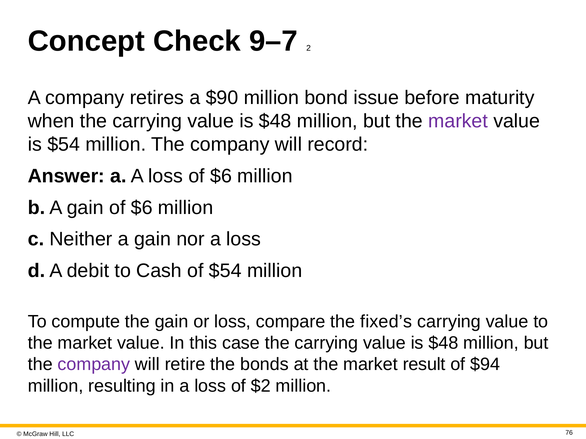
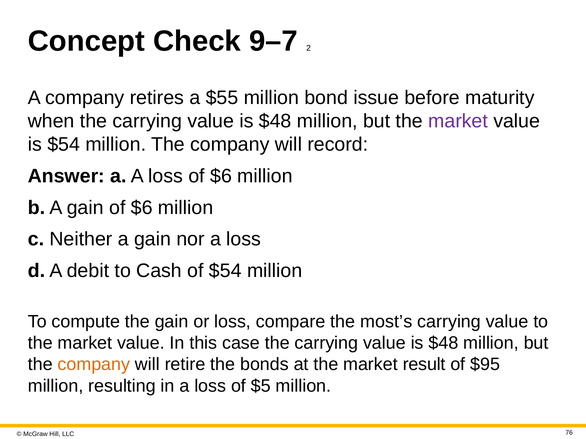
$90: $90 -> $55
fixed’s: fixed’s -> most’s
company at (94, 365) colour: purple -> orange
$94: $94 -> $95
$2: $2 -> $5
